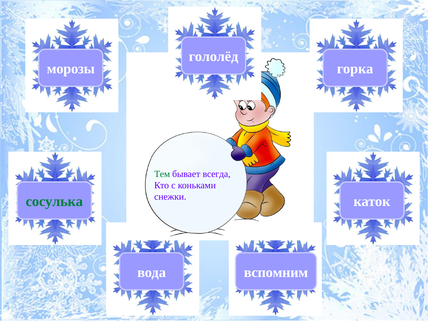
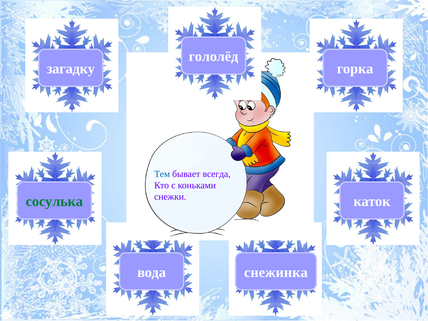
морозы: морозы -> загадку
Тем colour: green -> blue
вспомним: вспомним -> снежинка
